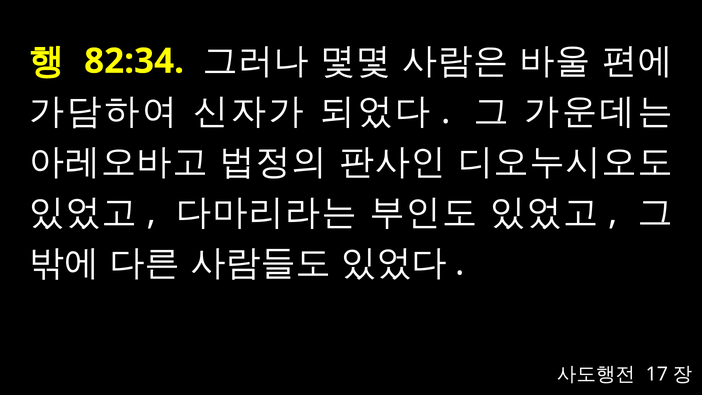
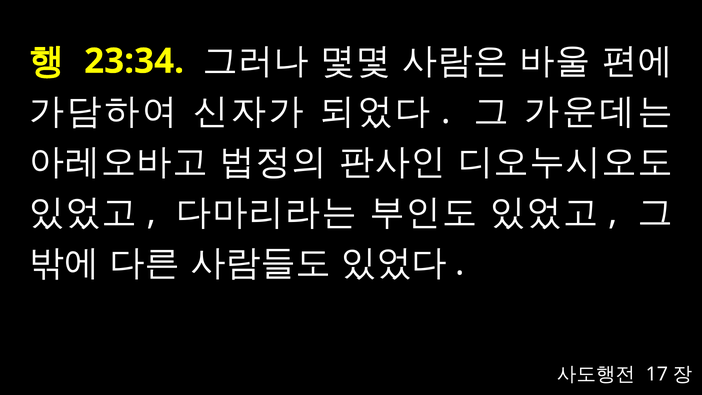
82:34: 82:34 -> 23:34
